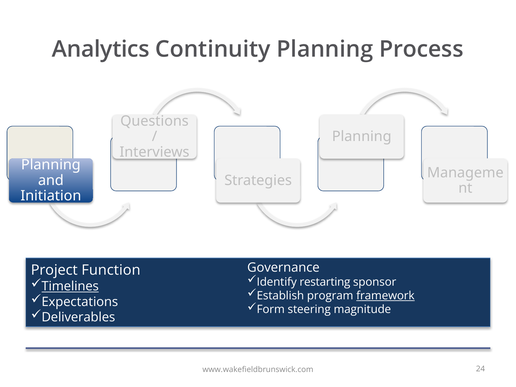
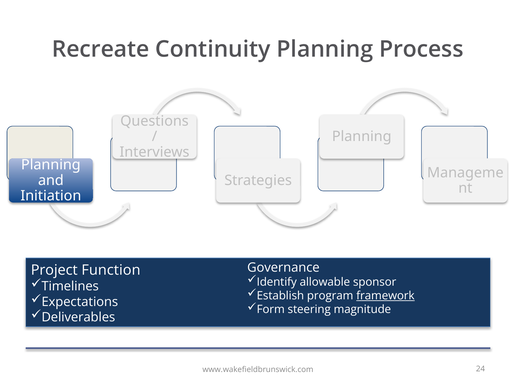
Analytics: Analytics -> Recreate
restarting: restarting -> allowable
Timelines underline: present -> none
